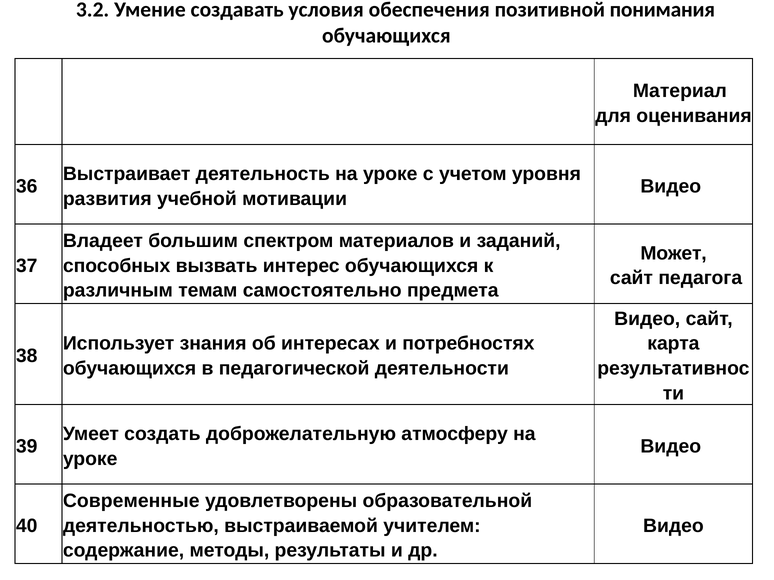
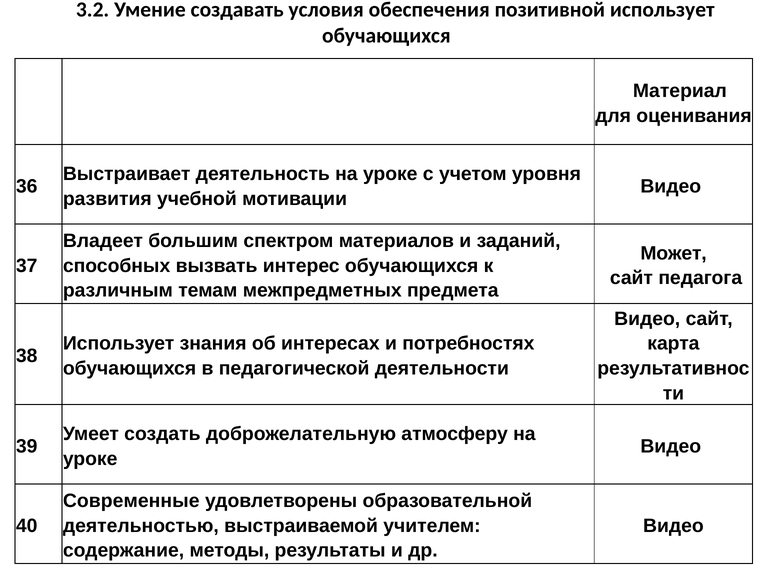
позитивной понимания: понимания -> использует
самостоятельно: самостоятельно -> межпредметных
